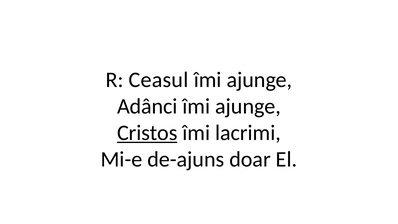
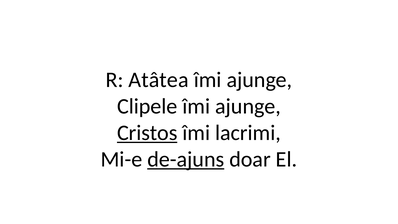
Ceasul: Ceasul -> Atâtea
Adânci: Adânci -> Clipele
de-ajuns underline: none -> present
